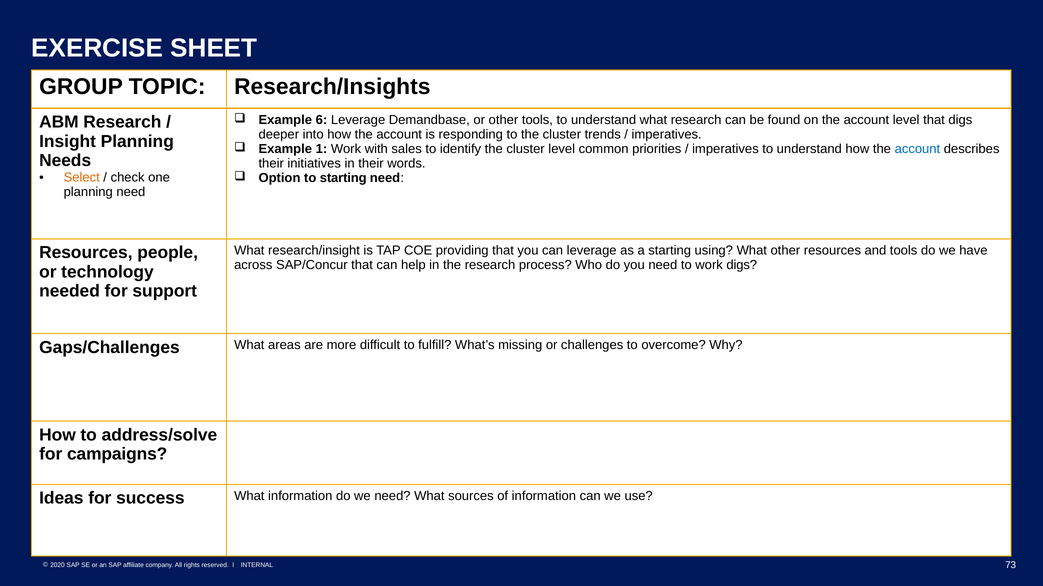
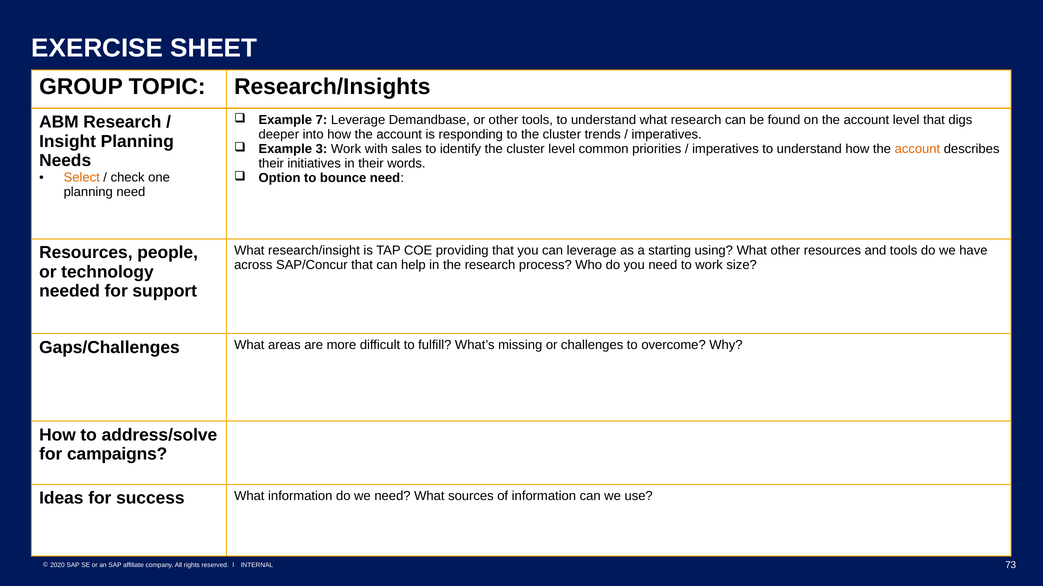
6: 6 -> 7
1: 1 -> 3
account at (917, 149) colour: blue -> orange
to starting: starting -> bounce
work digs: digs -> size
